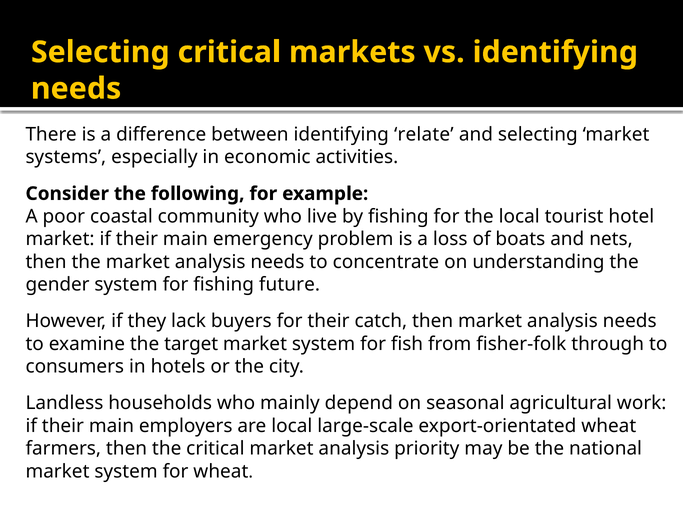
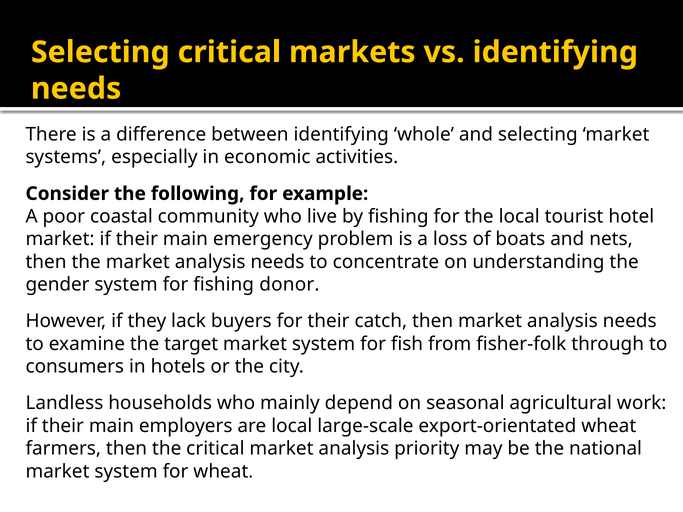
relate: relate -> whole
future: future -> donor
